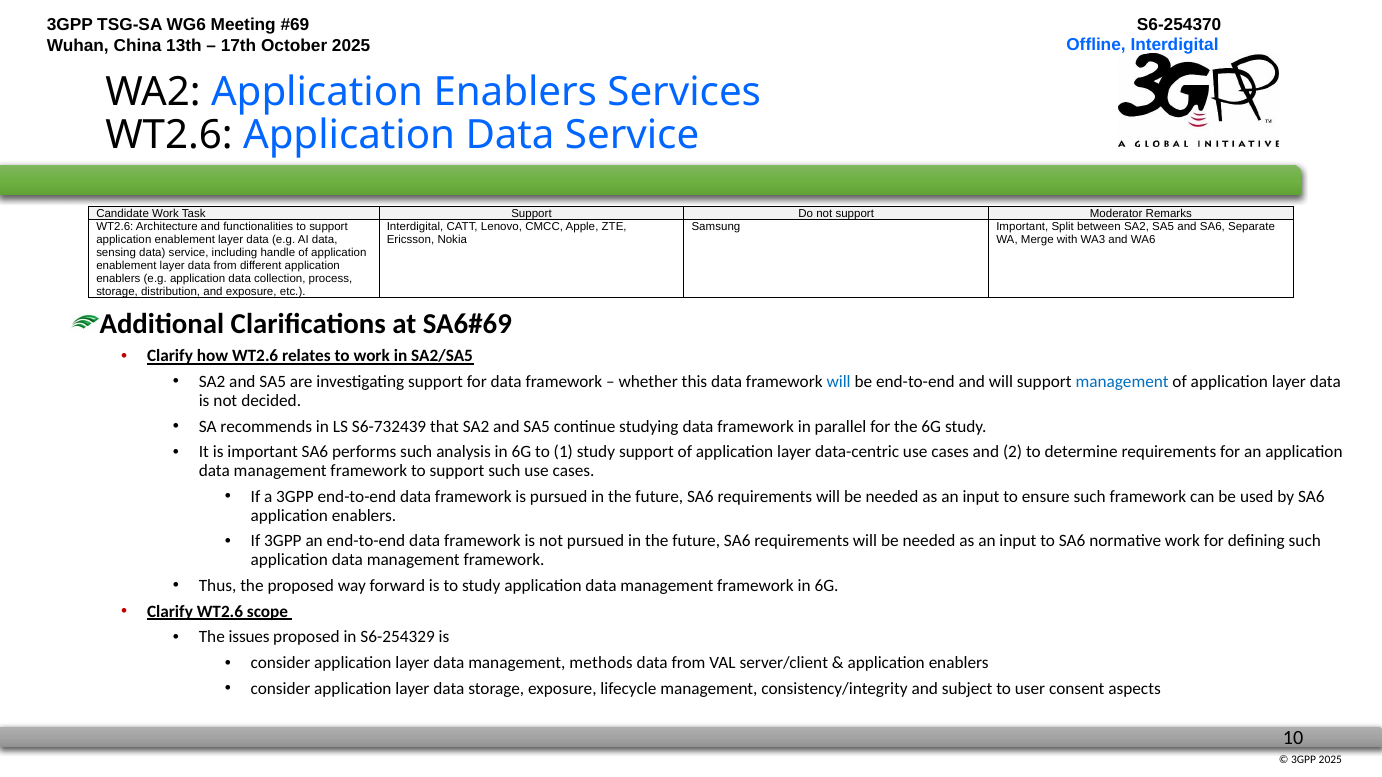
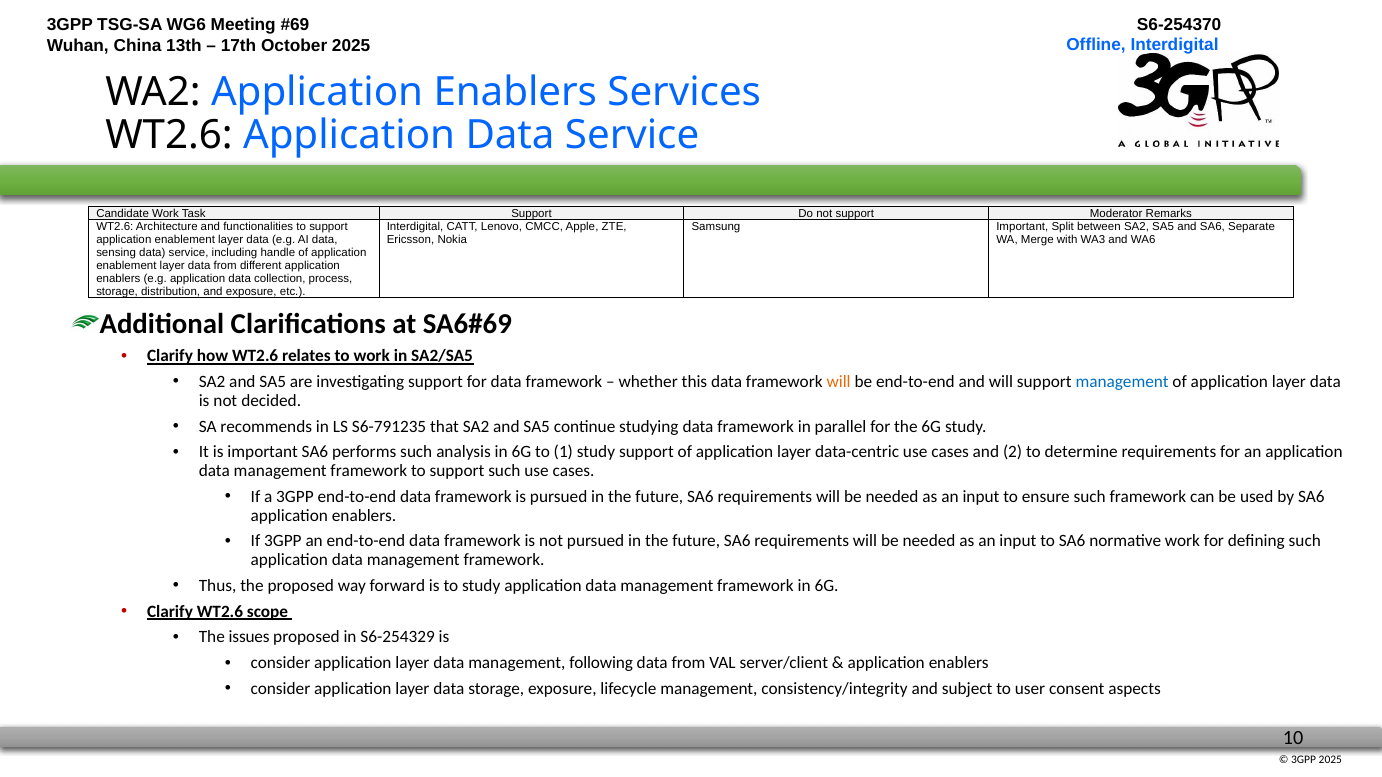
will at (839, 382) colour: blue -> orange
S6-732439: S6-732439 -> S6-791235
methods: methods -> following
